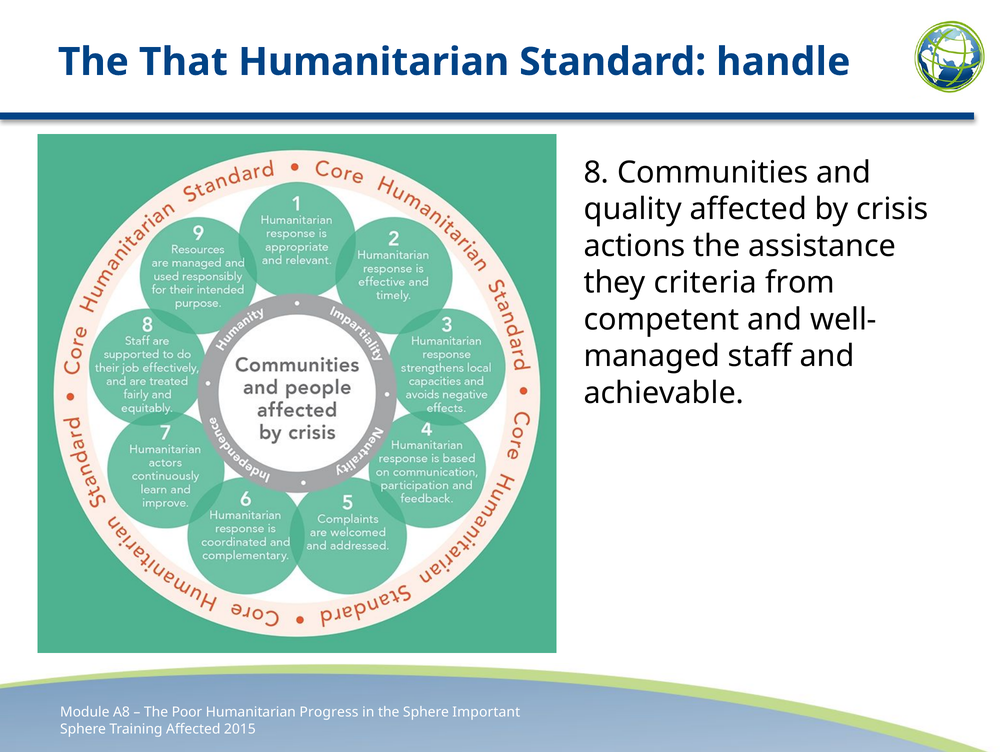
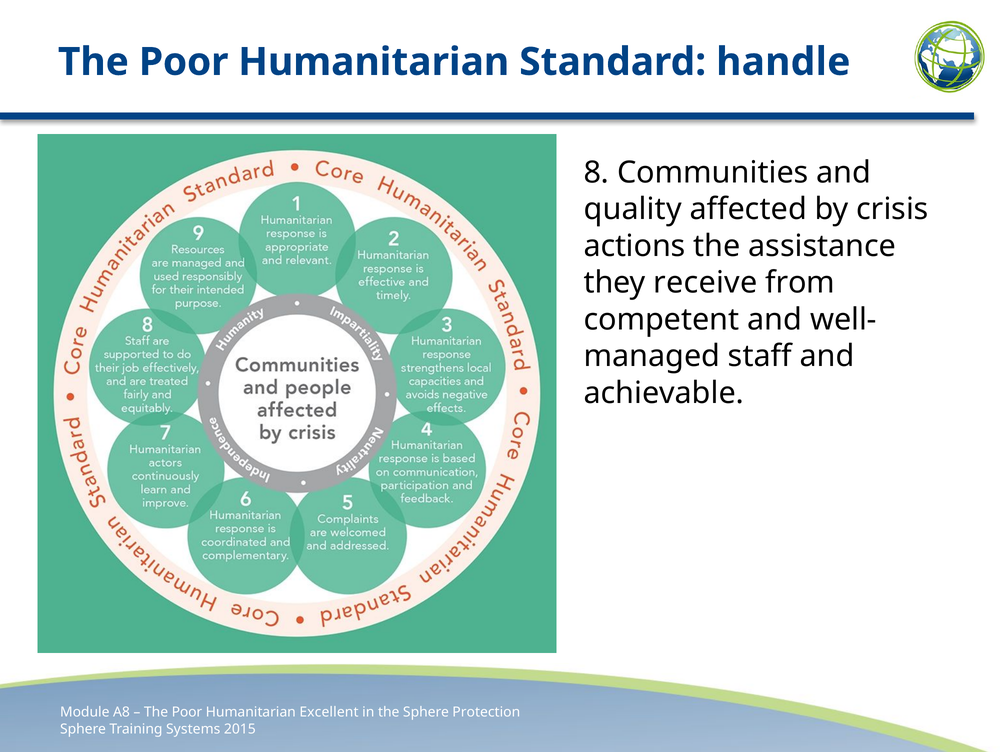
That at (183, 62): That -> Poor
criteria: criteria -> receive
Progress: Progress -> Excellent
Important: Important -> Protection
Training Affected: Affected -> Systems
